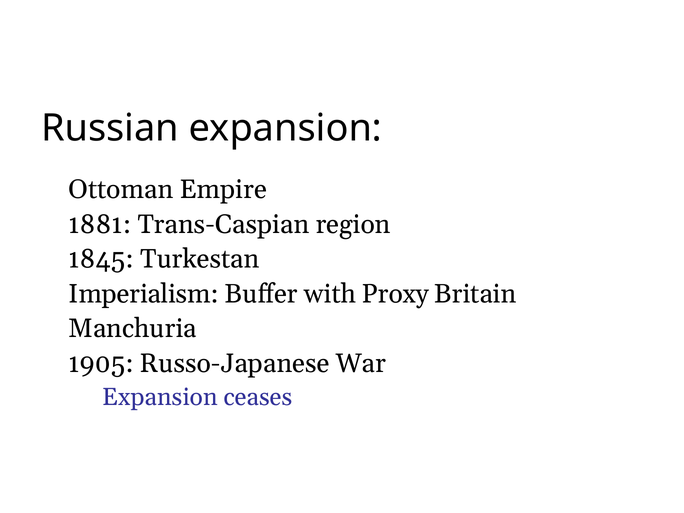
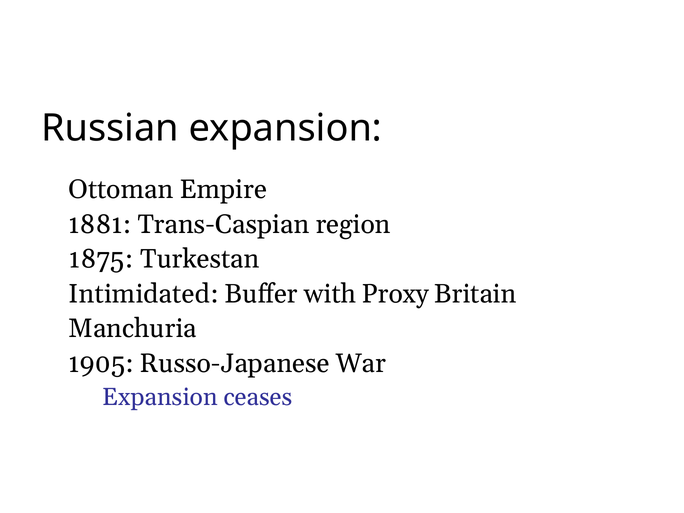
1845: 1845 -> 1875
Imperialism: Imperialism -> Intimidated
